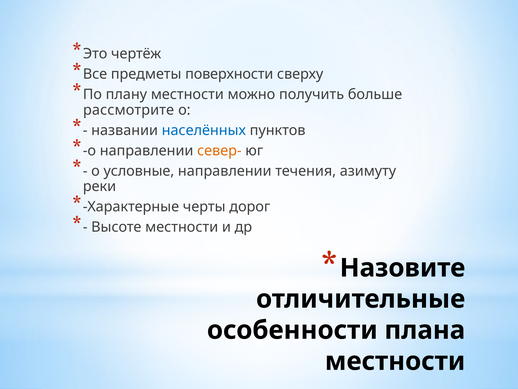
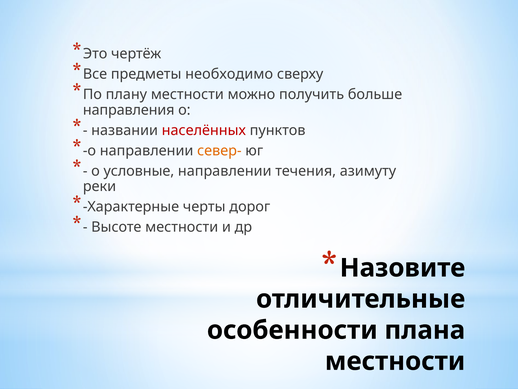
поверхности: поверхности -> необходимо
рассмотрите: рассмотрите -> направления
населённых colour: blue -> red
